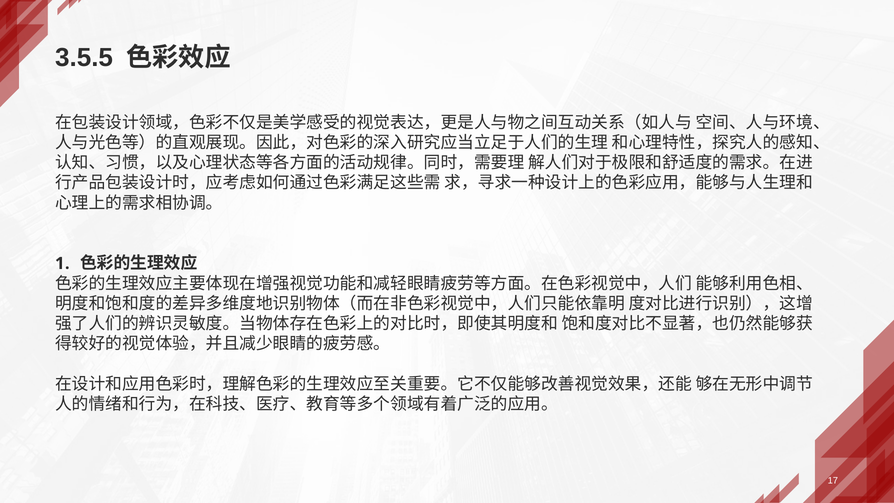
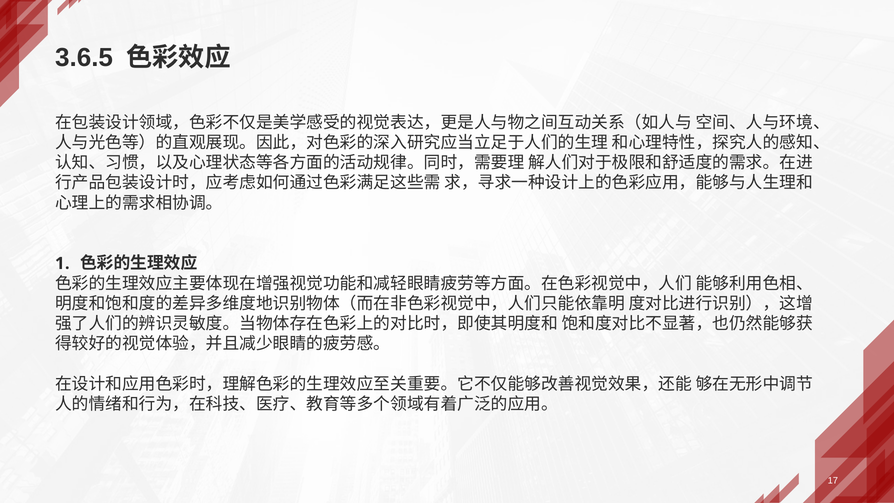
3.5.5: 3.5.5 -> 3.6.5
